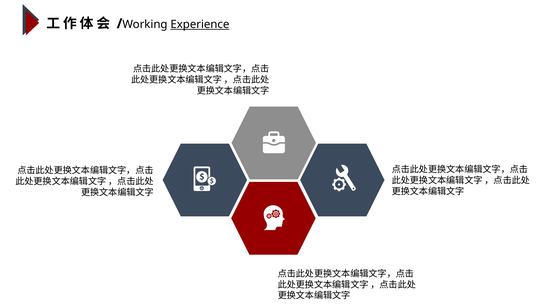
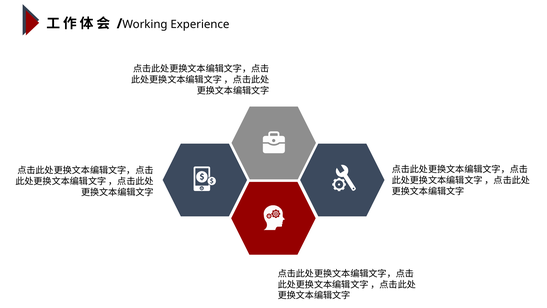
Experience underline: present -> none
